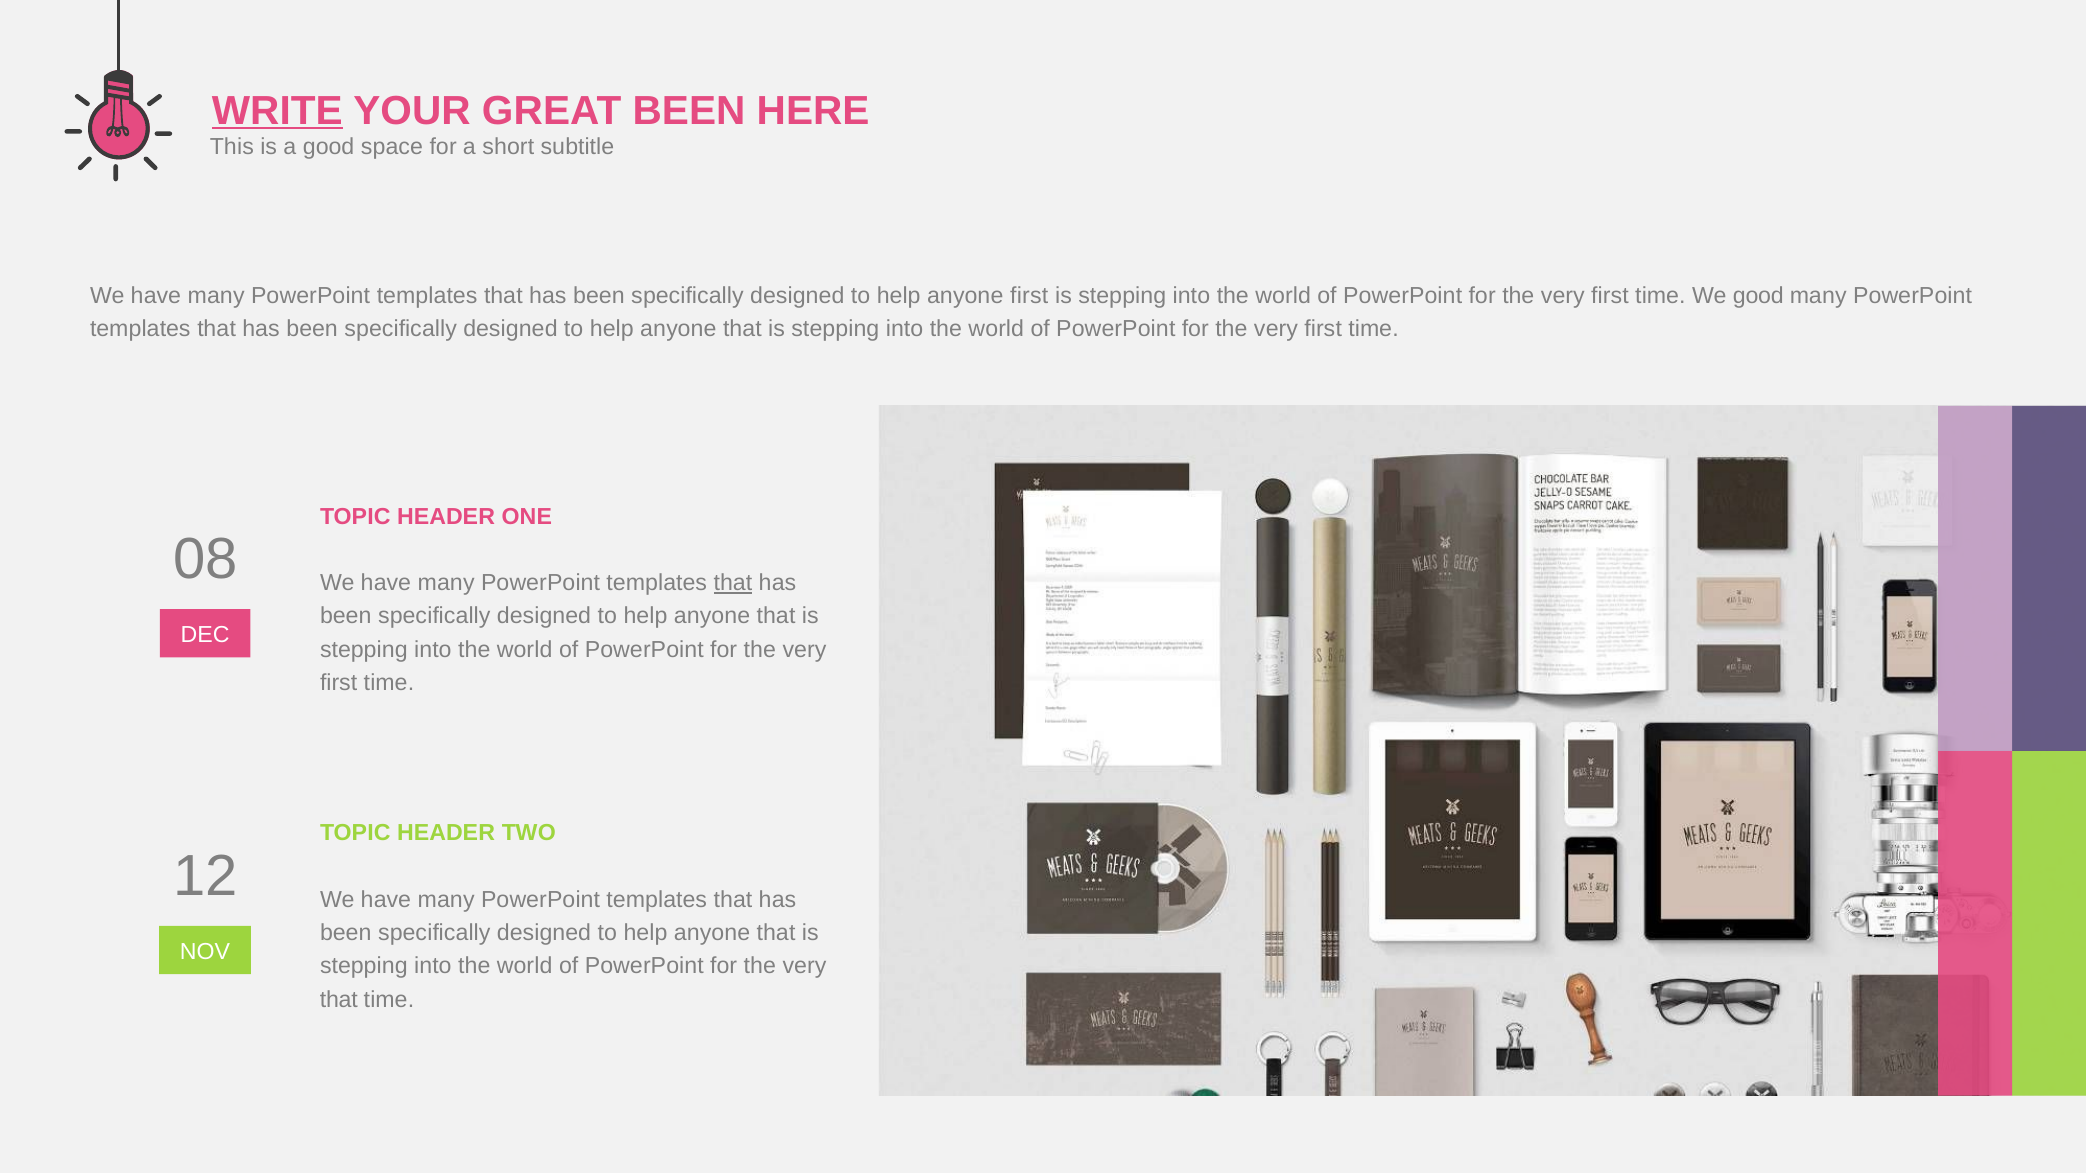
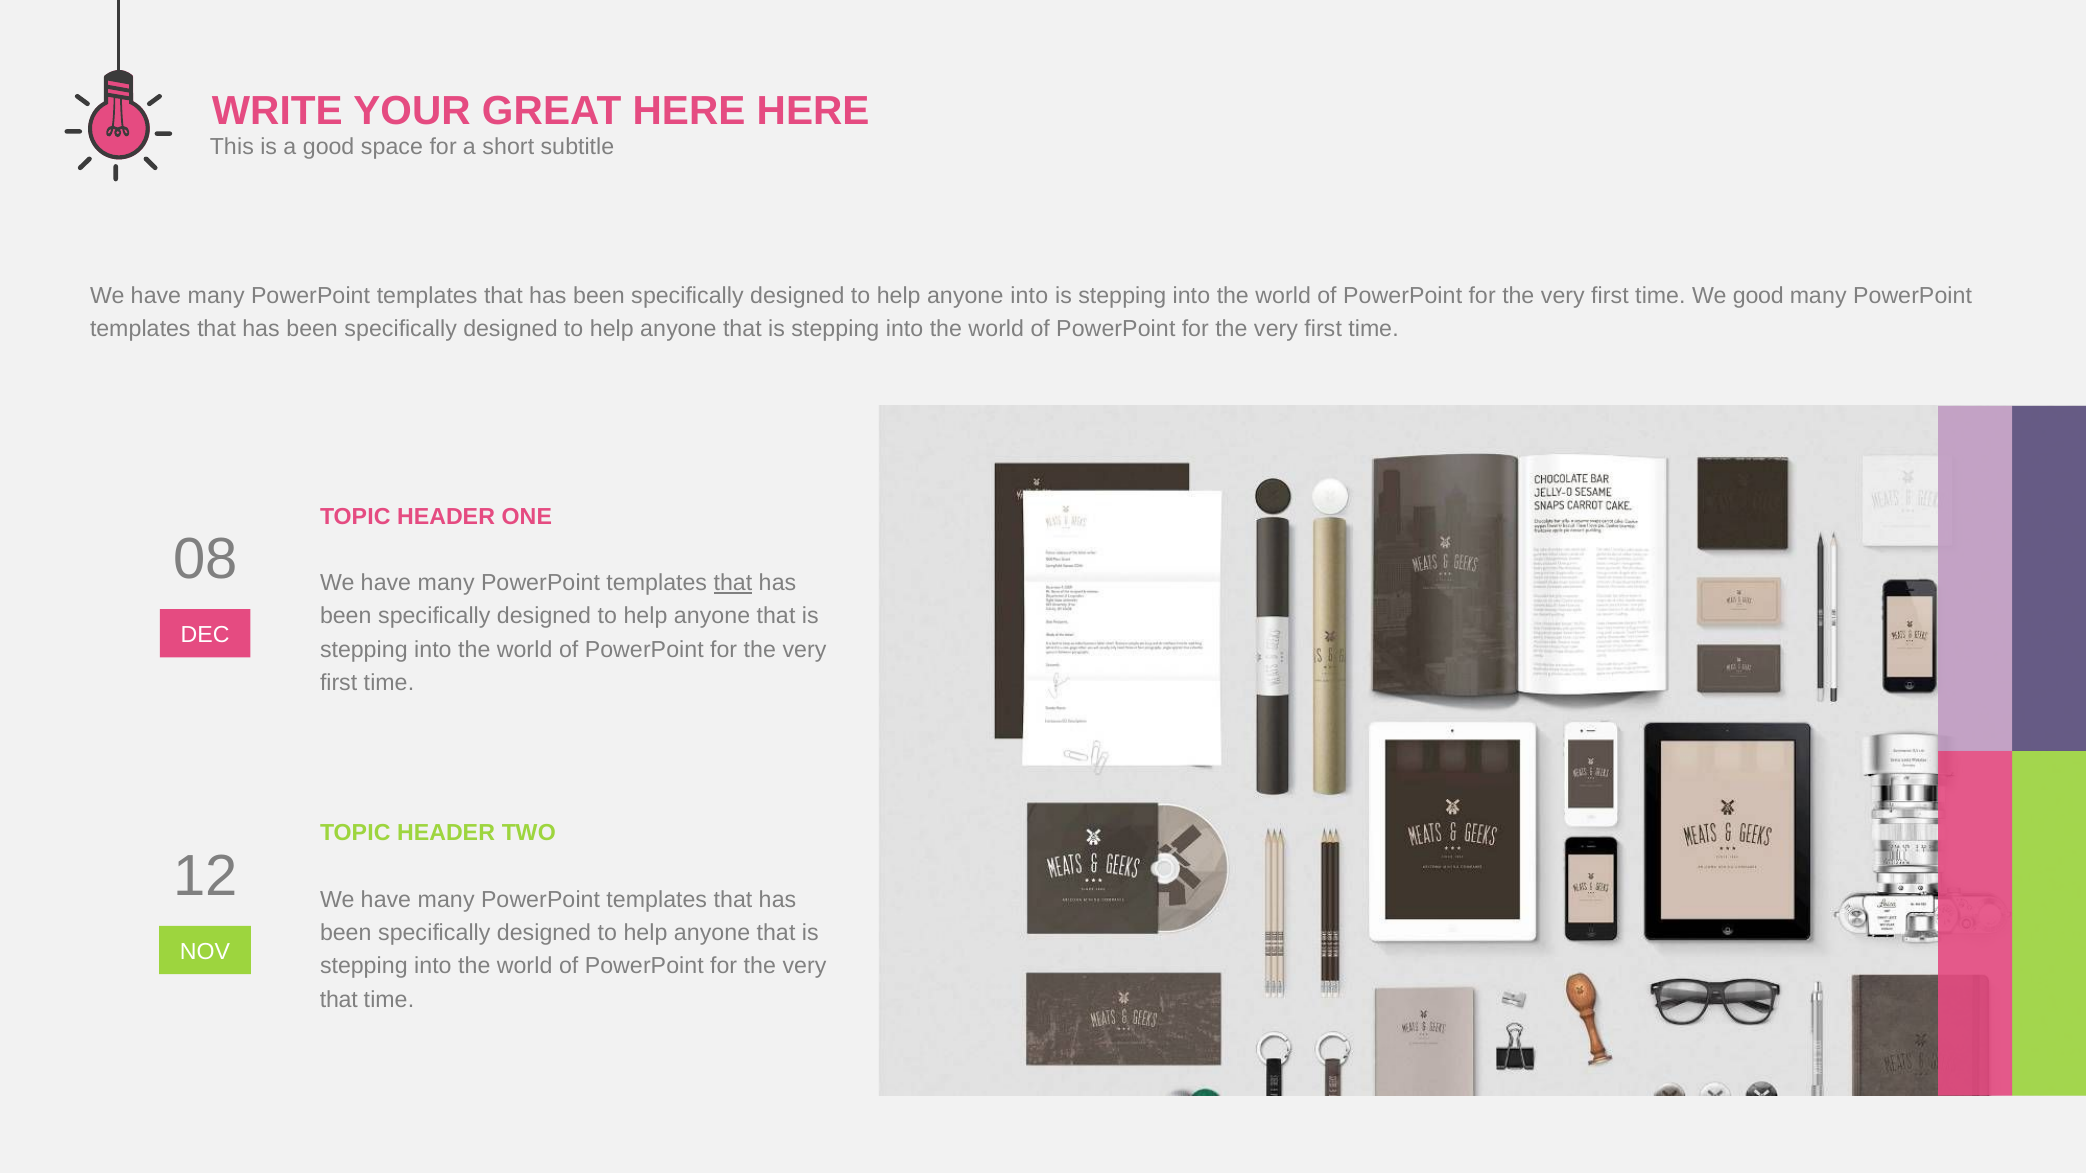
WRITE underline: present -> none
GREAT BEEN: BEEN -> HERE
anyone first: first -> into
